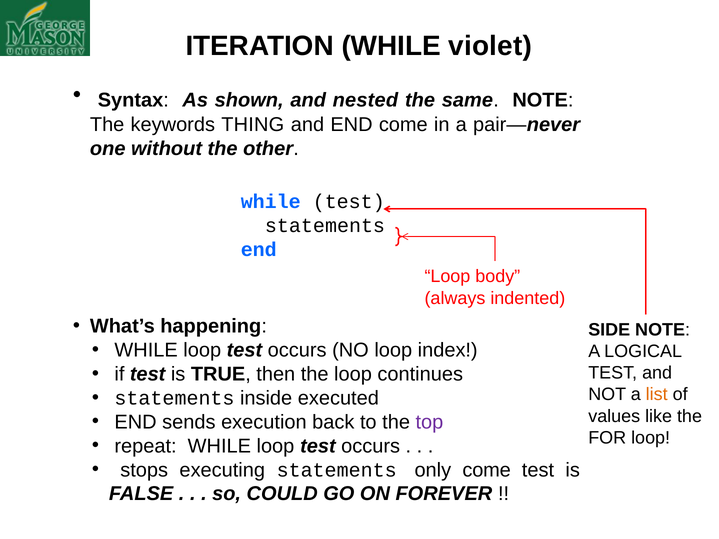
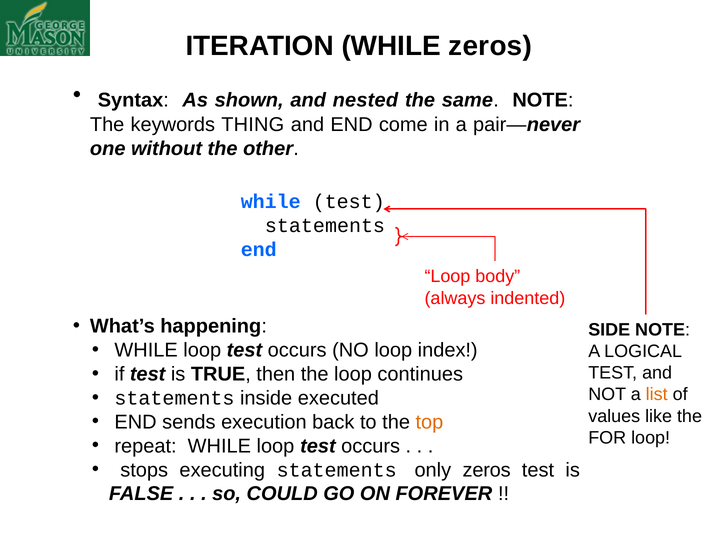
WHILE violet: violet -> zeros
top colour: purple -> orange
only come: come -> zeros
